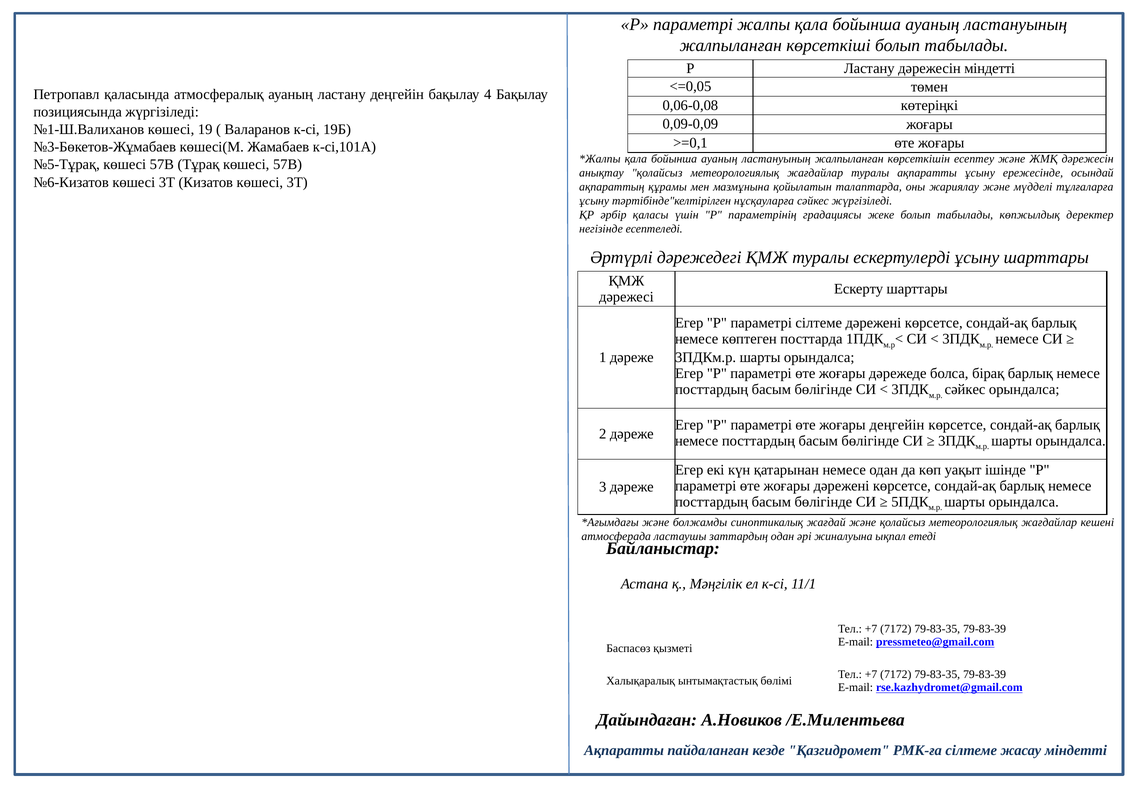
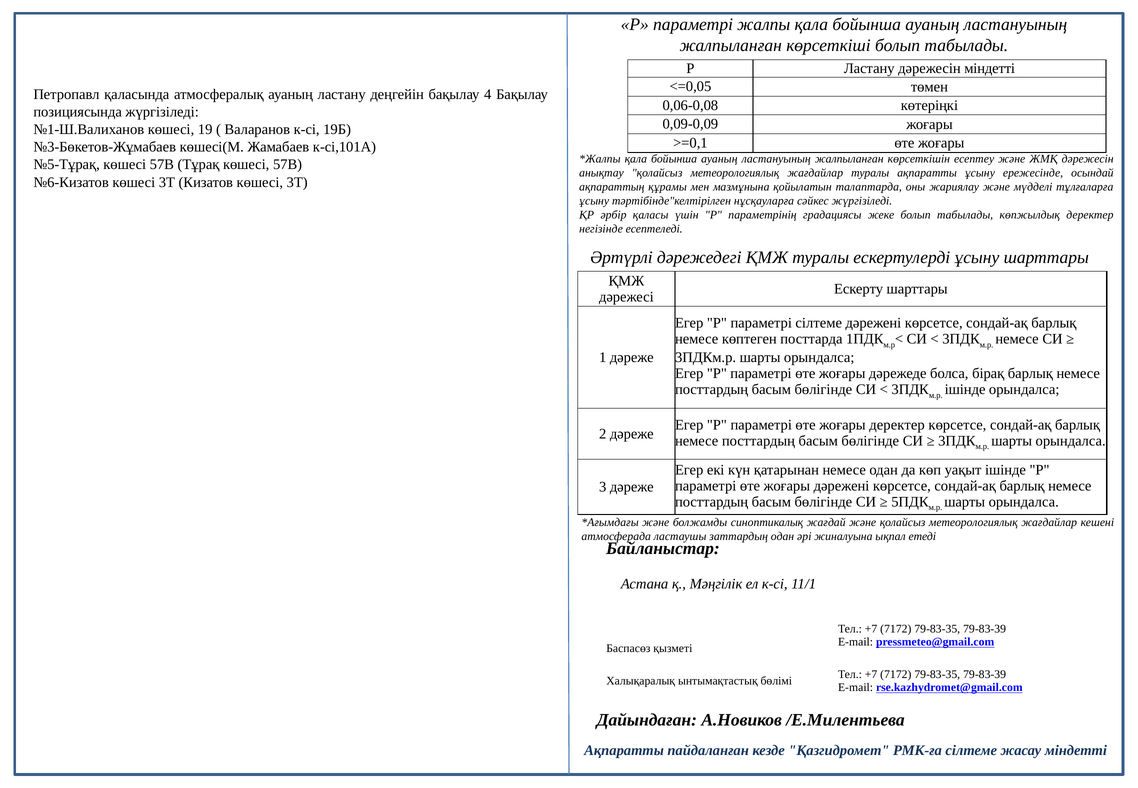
сәйкес at (965, 390): сәйкес -> ішінде
жоғары деңгейін: деңгейін -> деректер
